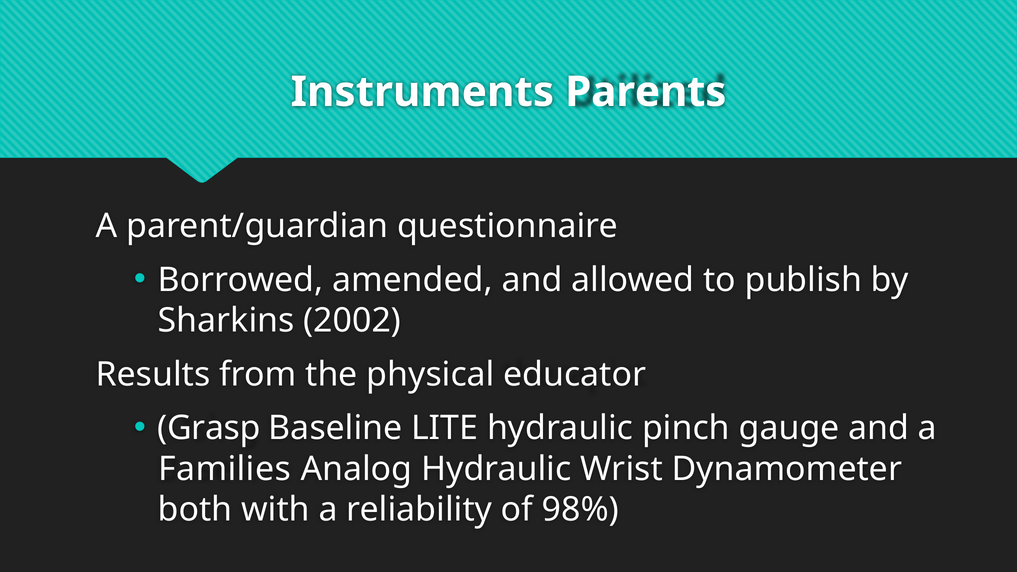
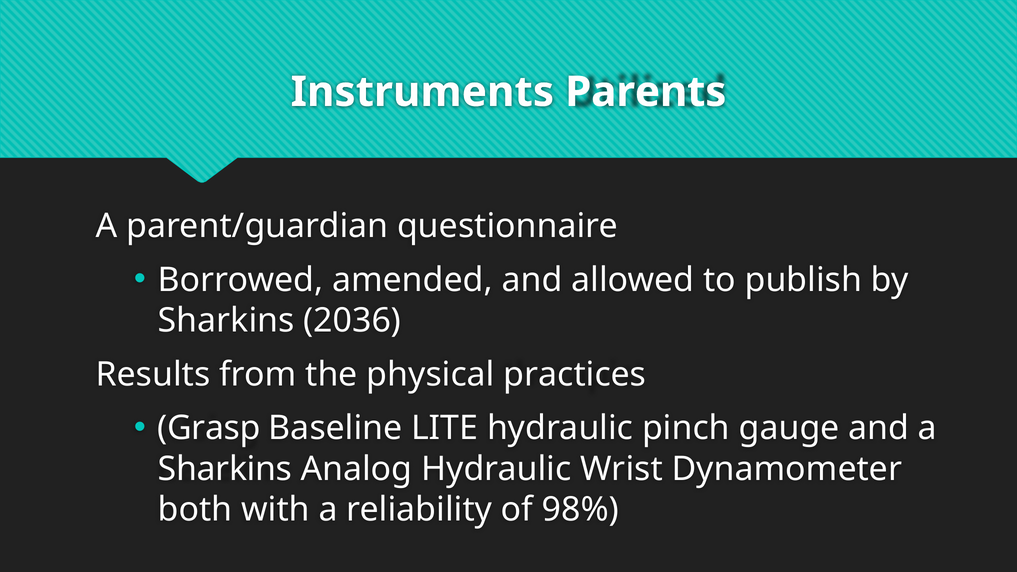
2002: 2002 -> 2036
educator: educator -> practices
Families at (225, 469): Families -> Sharkins
